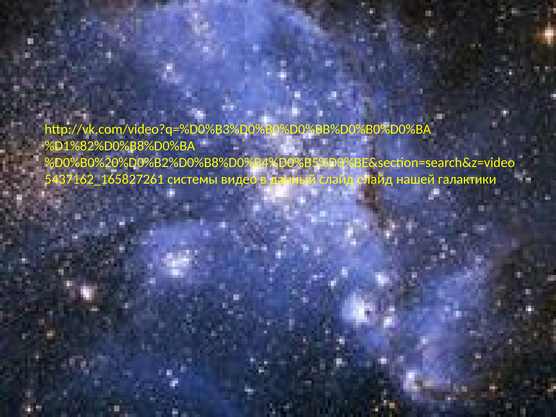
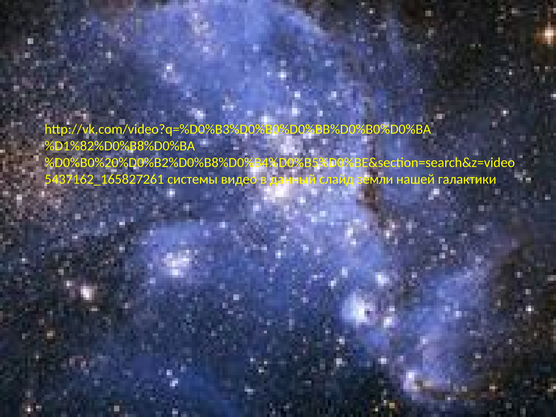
слайд слайд: слайд -> земли
